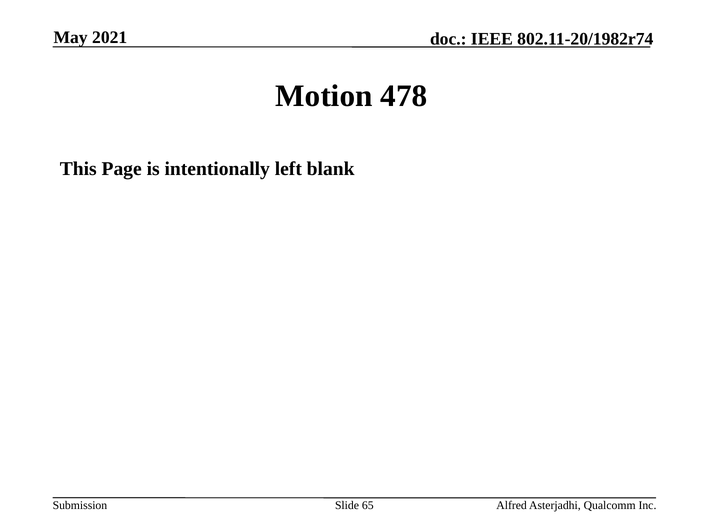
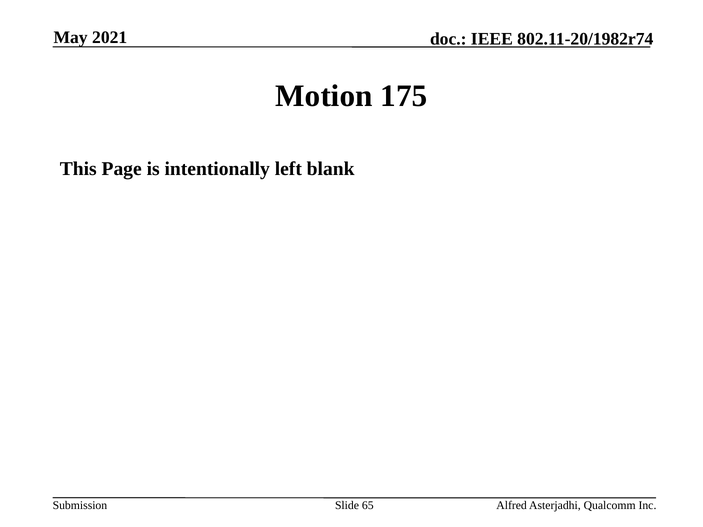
478: 478 -> 175
